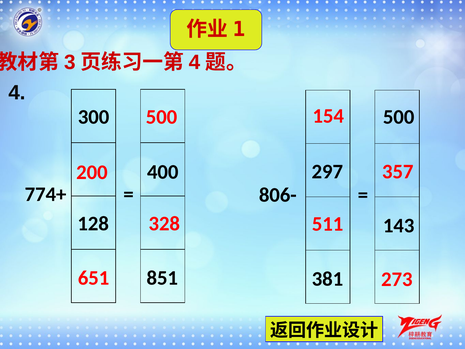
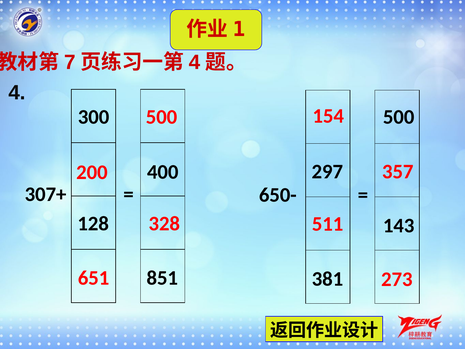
3: 3 -> 7
774+: 774+ -> 307+
806-: 806- -> 650-
